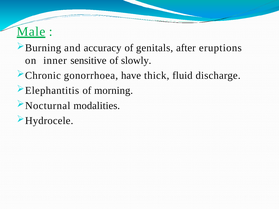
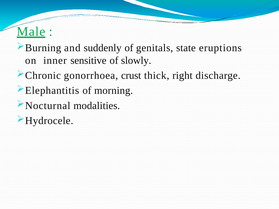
accuracy: accuracy -> suddenly
after: after -> state
have: have -> crust
fluid: fluid -> right
